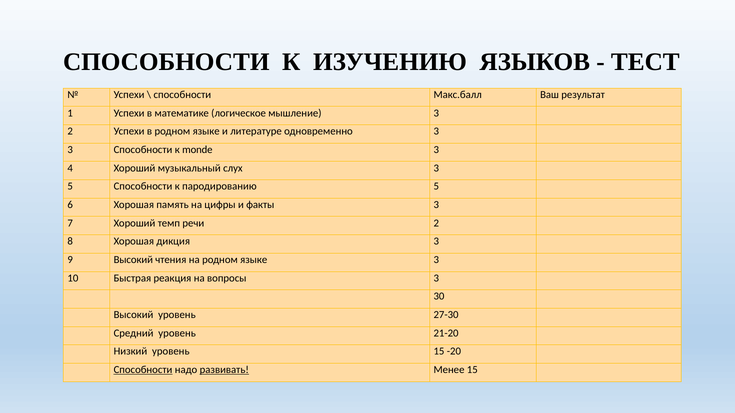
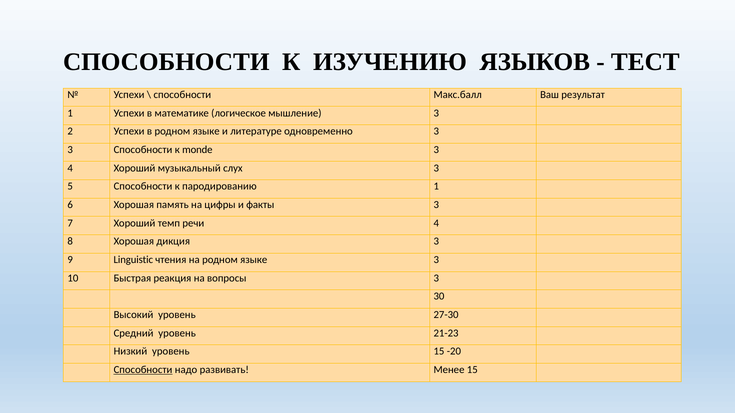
пародированию 5: 5 -> 1
речи 2: 2 -> 4
9 Высокий: Высокий -> Linguistic
21-20: 21-20 -> 21-23
развивать underline: present -> none
